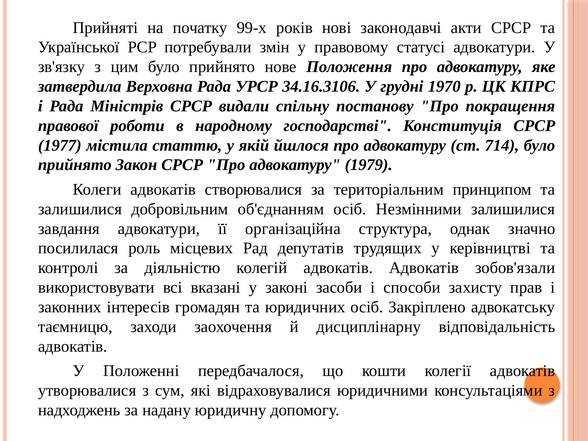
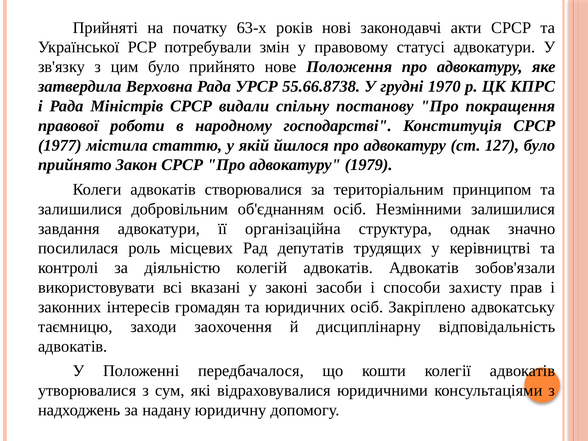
99-х: 99-х -> 63-х
34.16.3106: 34.16.3106 -> 55.66.8738
714: 714 -> 127
